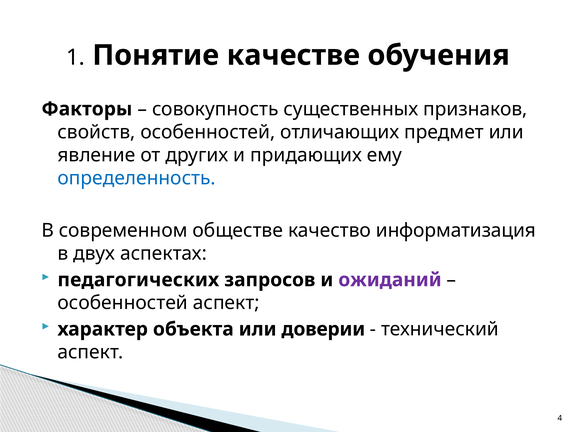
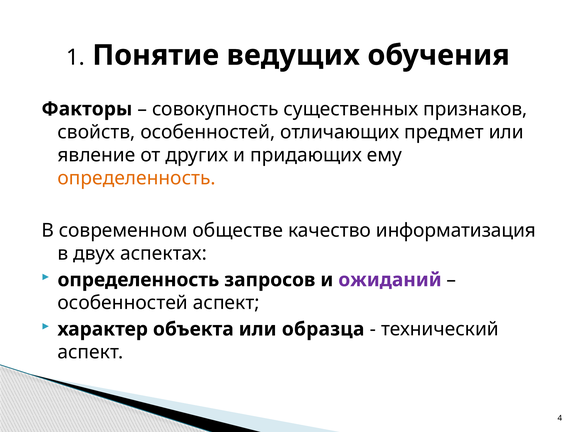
качестве: качестве -> ведущих
определенность at (137, 178) colour: blue -> orange
педагогических at (138, 280): педагогических -> определенность
доверии: доверии -> образца
